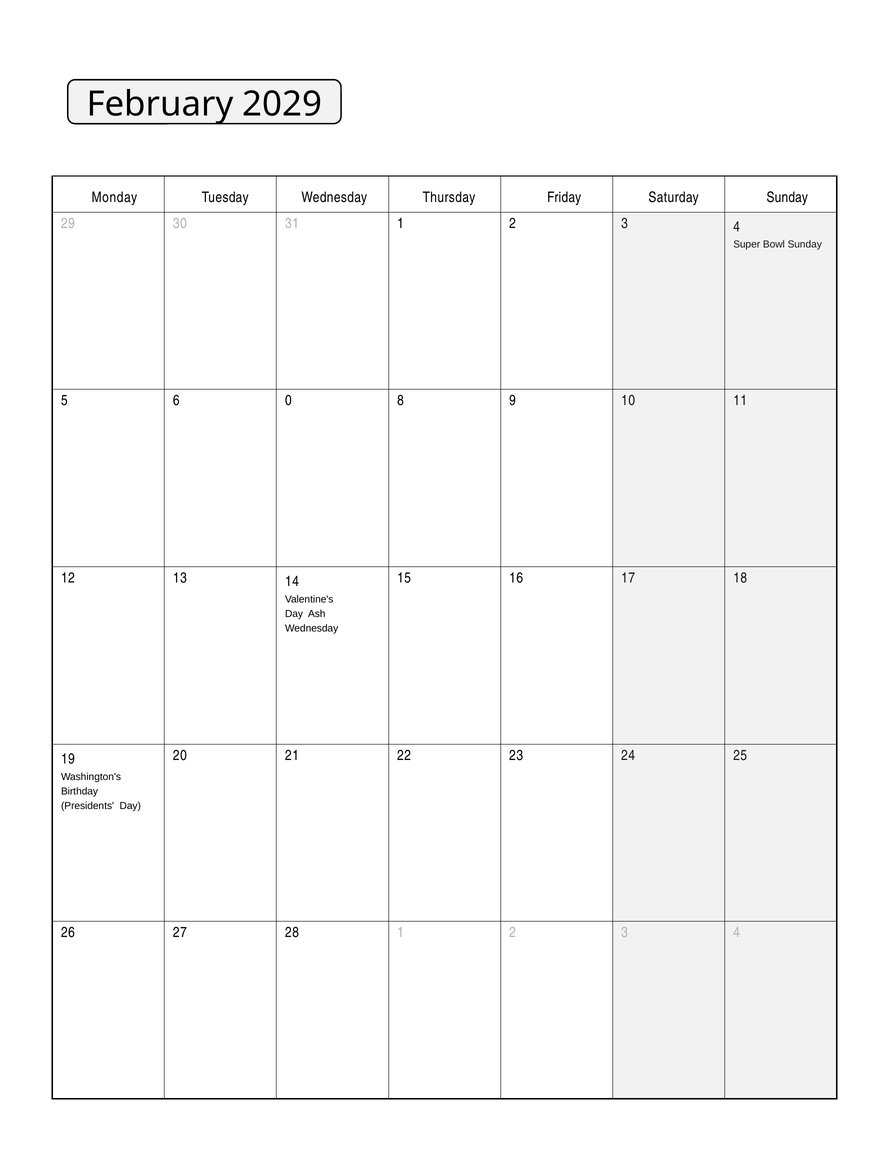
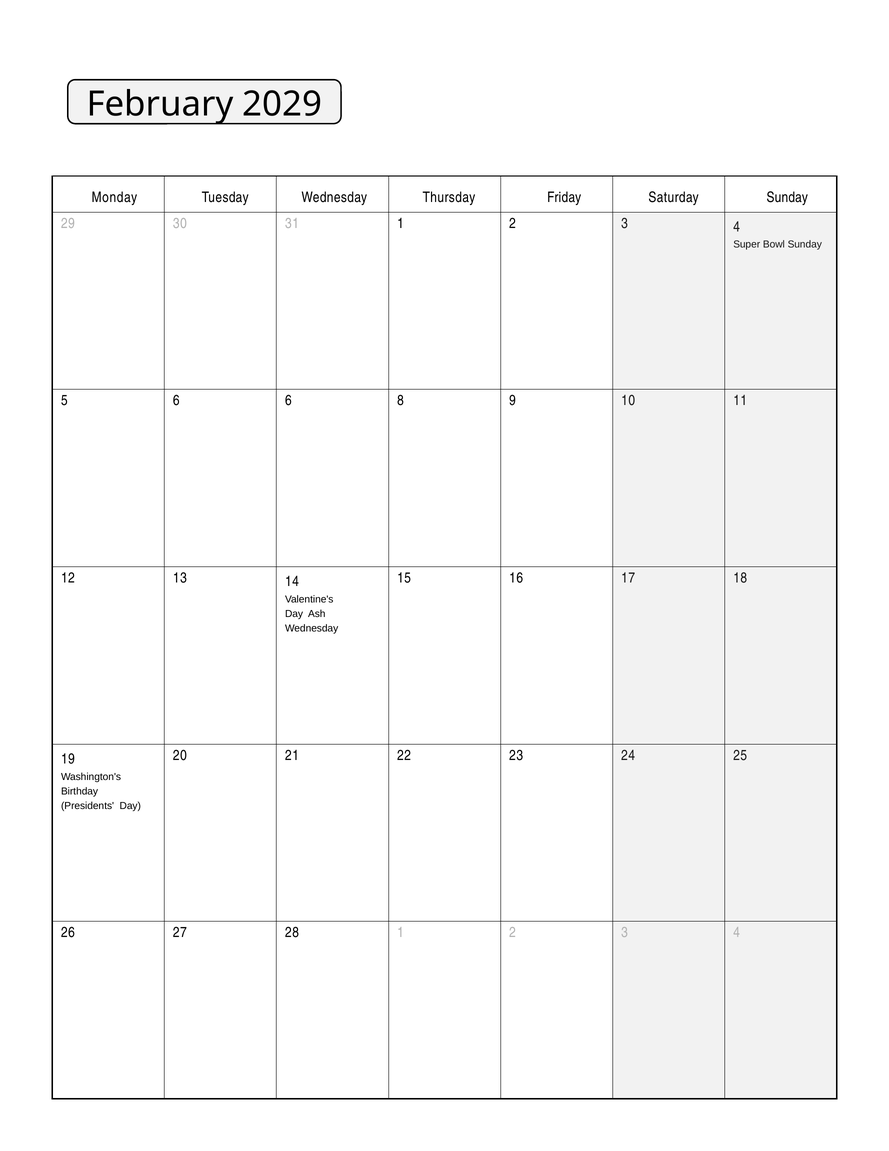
6 0: 0 -> 6
